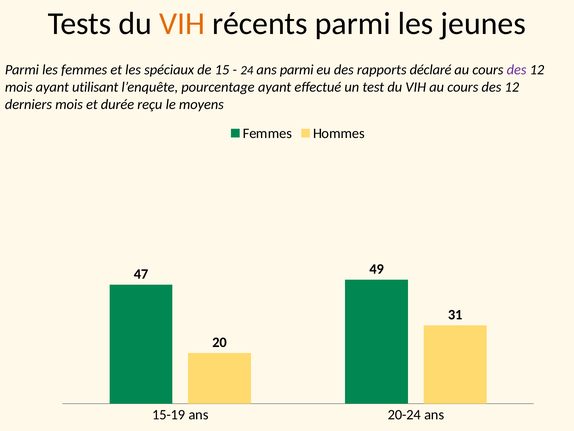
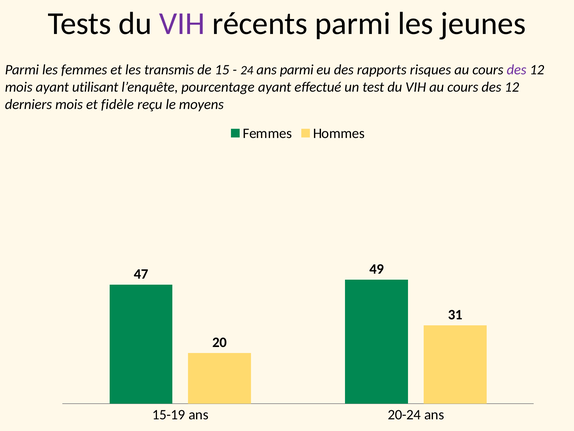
VIH at (182, 24) colour: orange -> purple
spéciaux: spéciaux -> transmis
déclaré: déclaré -> risques
durée: durée -> fidèle
